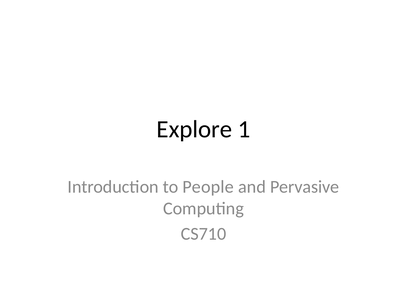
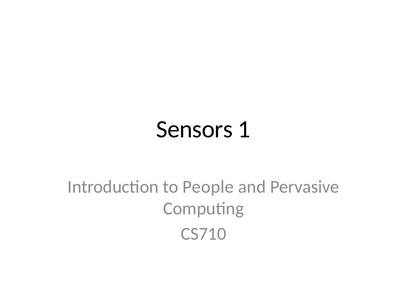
Explore: Explore -> Sensors
